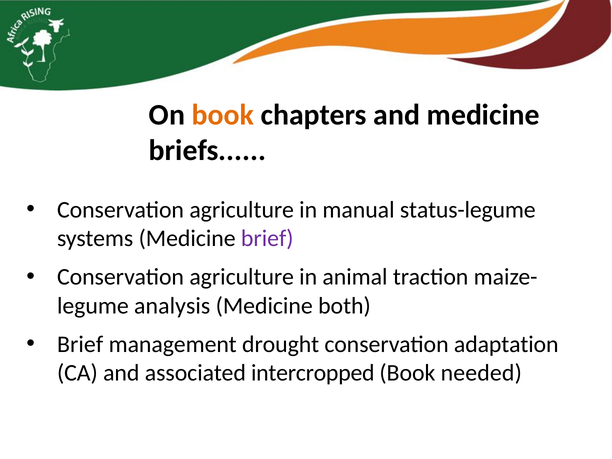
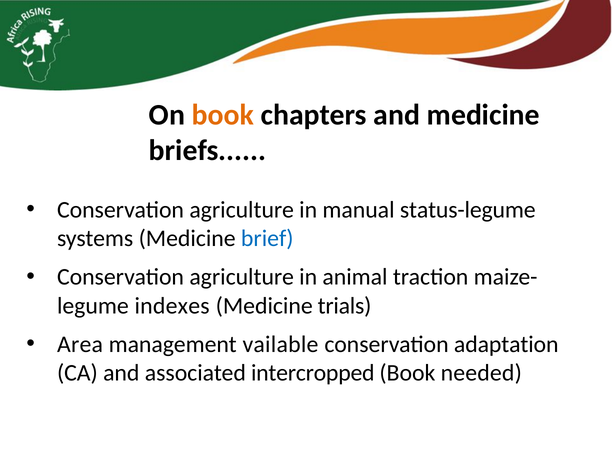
brief at (267, 238) colour: purple -> blue
analysis: analysis -> indexes
both: both -> trials
Brief at (80, 344): Brief -> Area
drought: drought -> vailable
